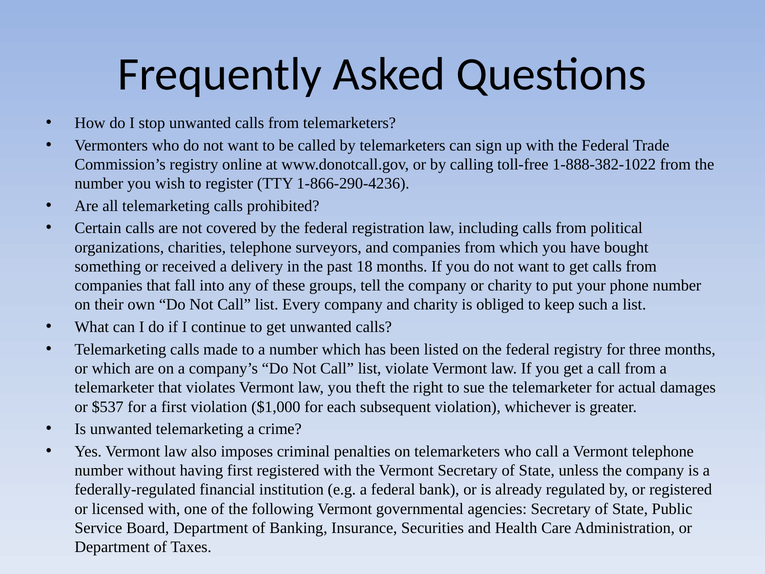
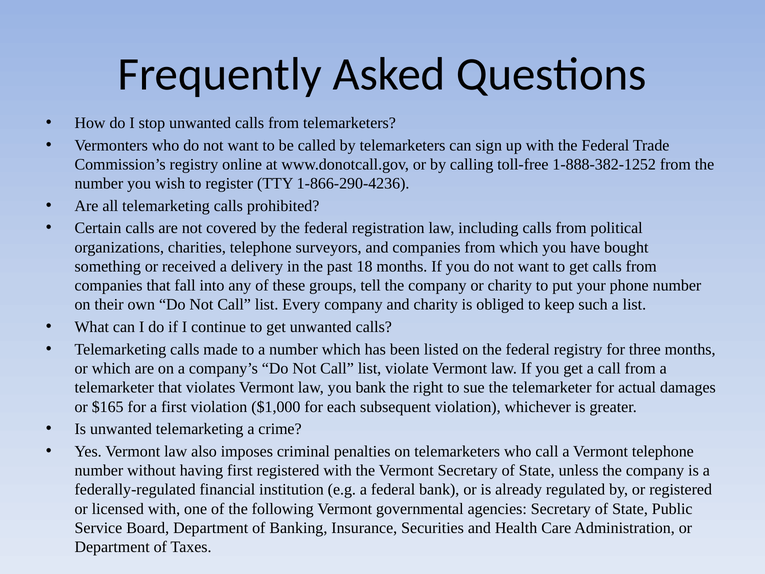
1-888-382-1022: 1-888-382-1022 -> 1-888-382-1252
you theft: theft -> bank
$537: $537 -> $165
